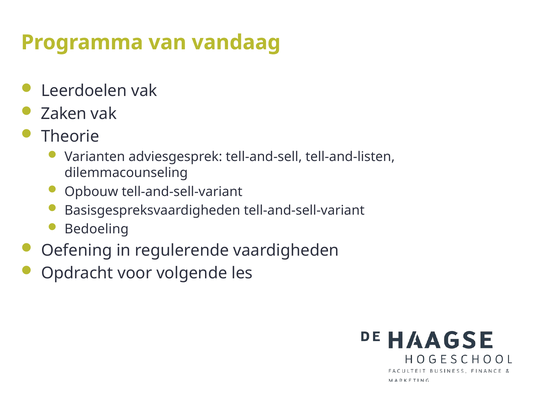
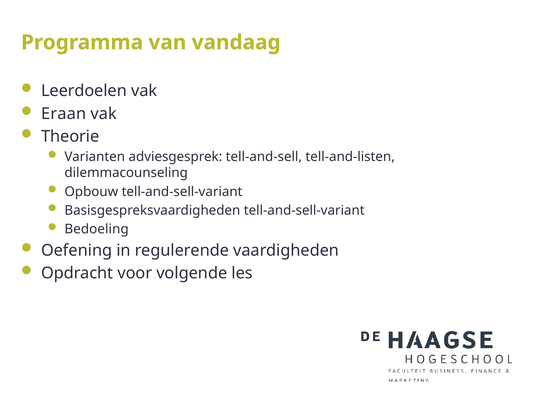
Zaken: Zaken -> Eraan
